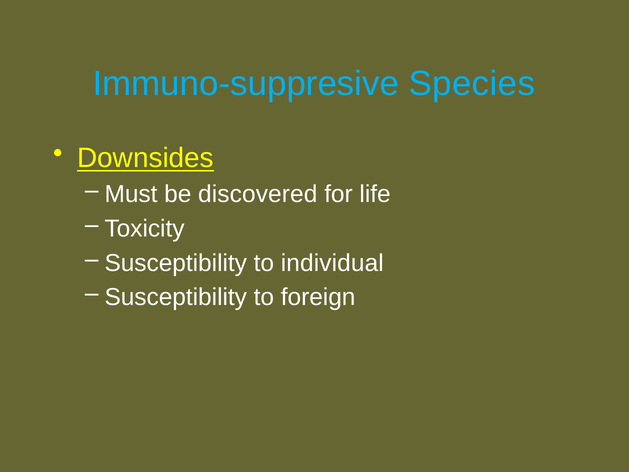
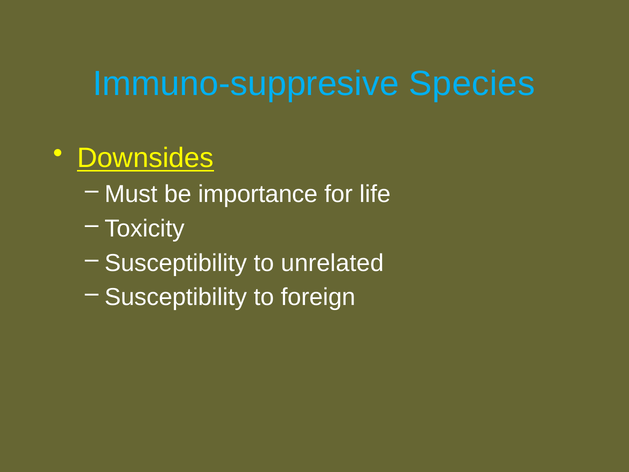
discovered: discovered -> importance
individual: individual -> unrelated
